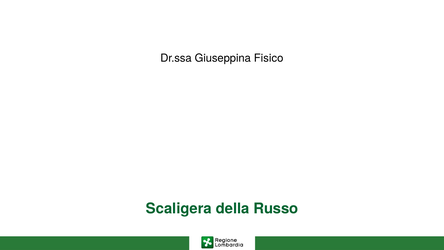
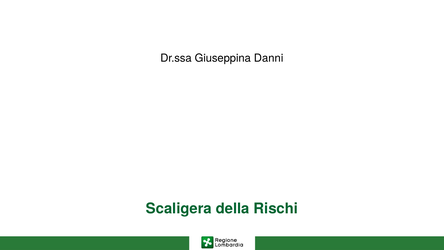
Fisico: Fisico -> Danni
Russo: Russo -> Rischi
